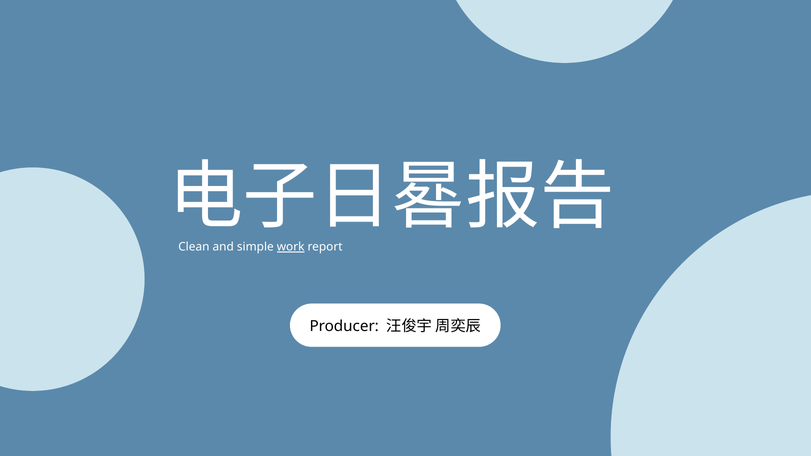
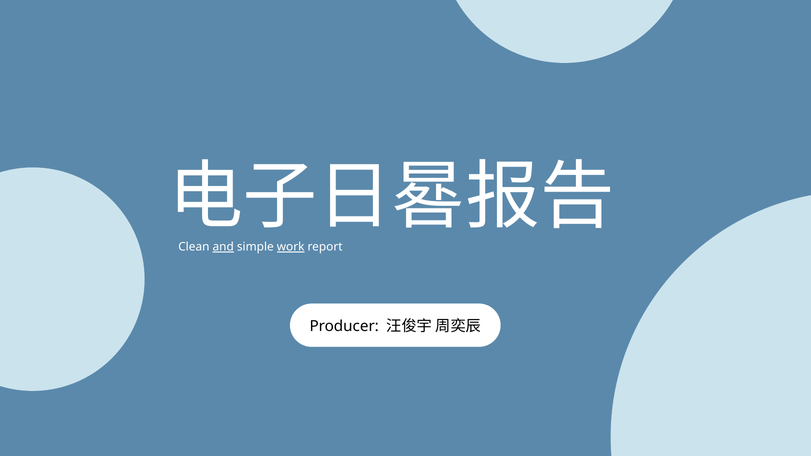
and underline: none -> present
